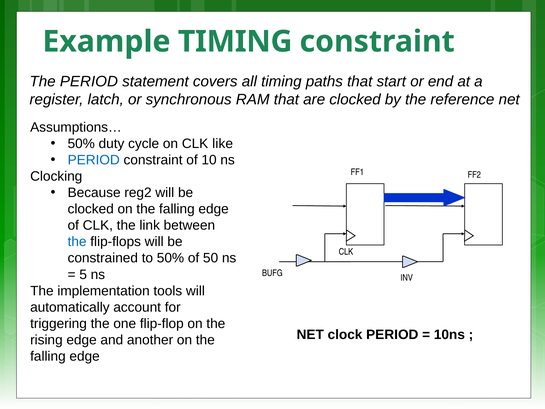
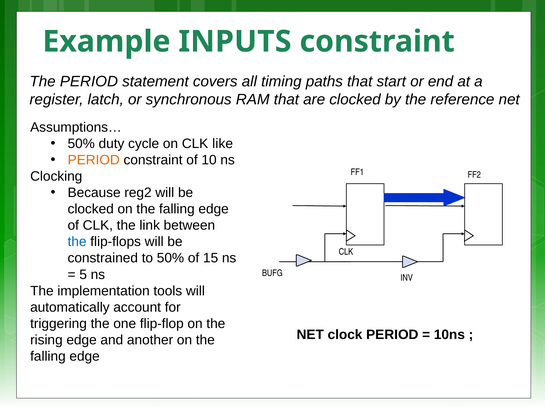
Example TIMING: TIMING -> INPUTS
PERIOD at (94, 160) colour: blue -> orange
50: 50 -> 15
